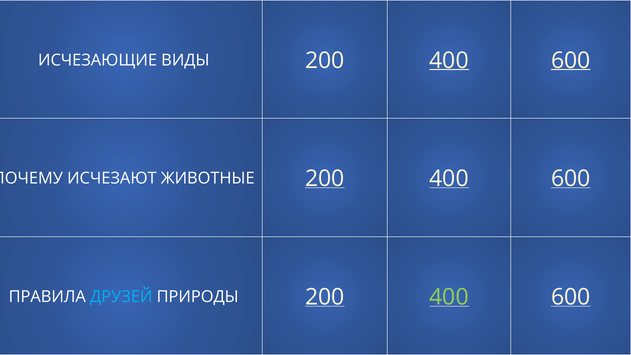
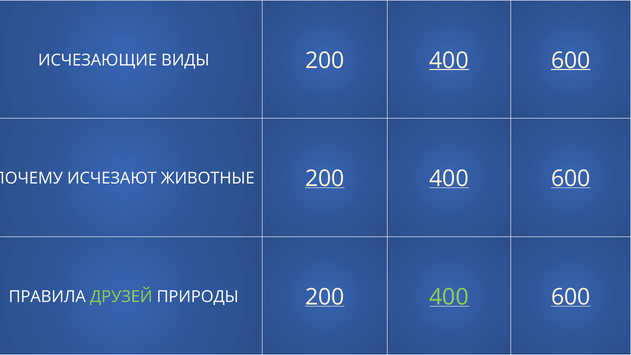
ДРУЗЕЙ colour: light blue -> light green
